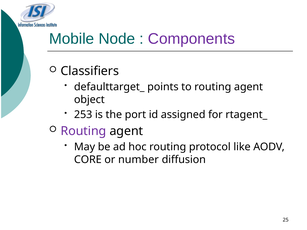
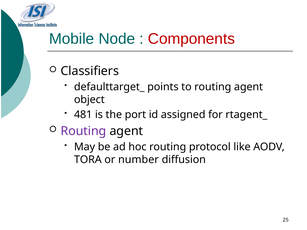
Components colour: purple -> red
253: 253 -> 481
CORE: CORE -> TORA
